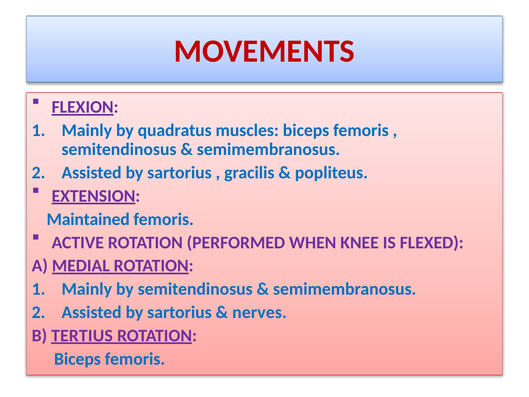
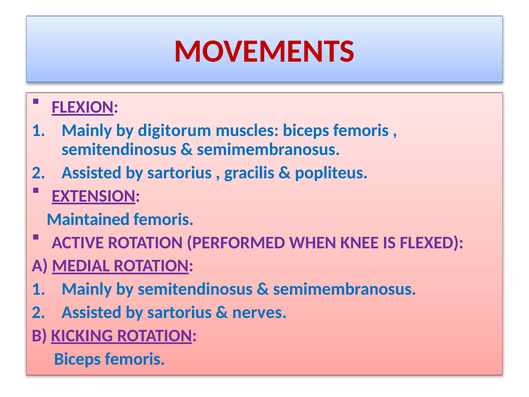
quadratus: quadratus -> digitorum
TERTIUS: TERTIUS -> KICKING
